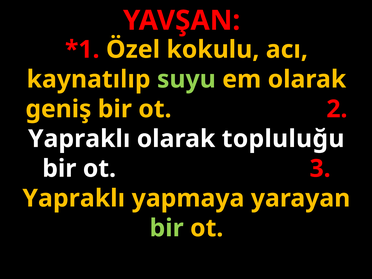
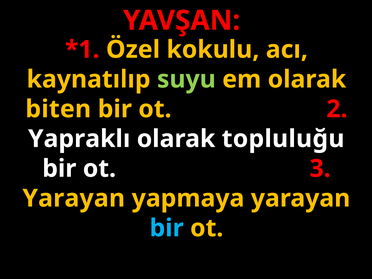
geniş: geniş -> biten
Yapraklı at (74, 198): Yapraklı -> Yarayan
bir at (167, 228) colour: light green -> light blue
